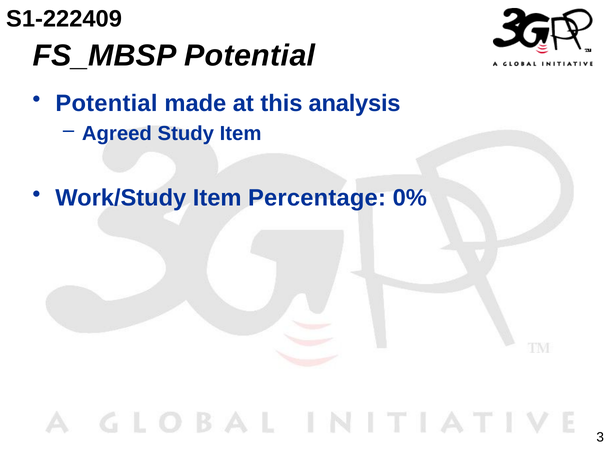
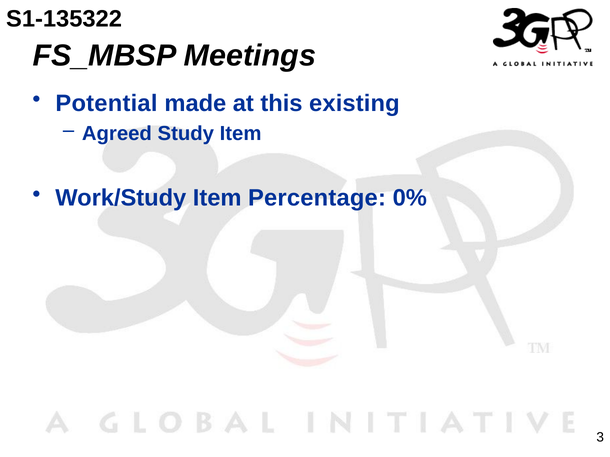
S1-222409: S1-222409 -> S1-135322
FS_MBSP Potential: Potential -> Meetings
analysis: analysis -> existing
